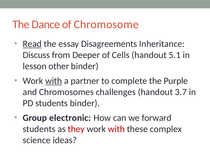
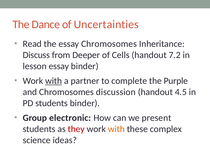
Chromosome: Chromosome -> Uncertainties
Read underline: present -> none
essay Disagreements: Disagreements -> Chromosomes
5.1: 5.1 -> 7.2
lesson other: other -> essay
challenges: challenges -> discussion
3.7: 3.7 -> 4.5
forward: forward -> present
with at (116, 129) colour: red -> orange
